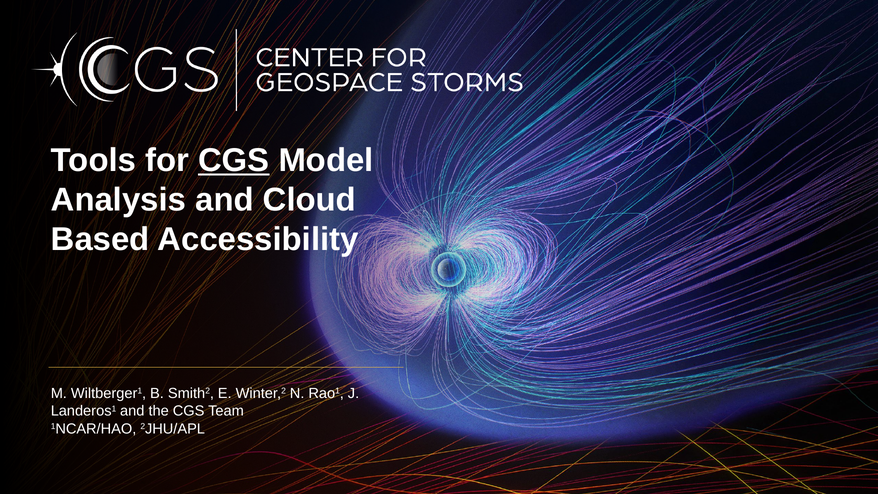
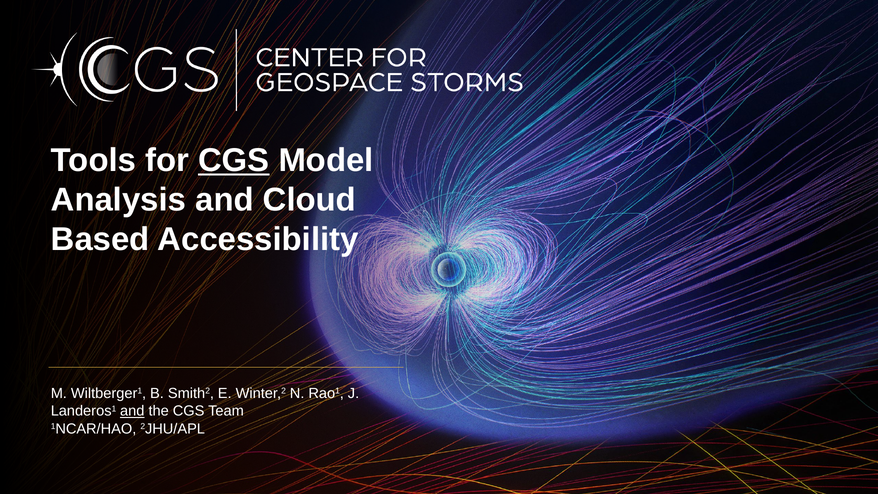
and at (132, 411) underline: none -> present
